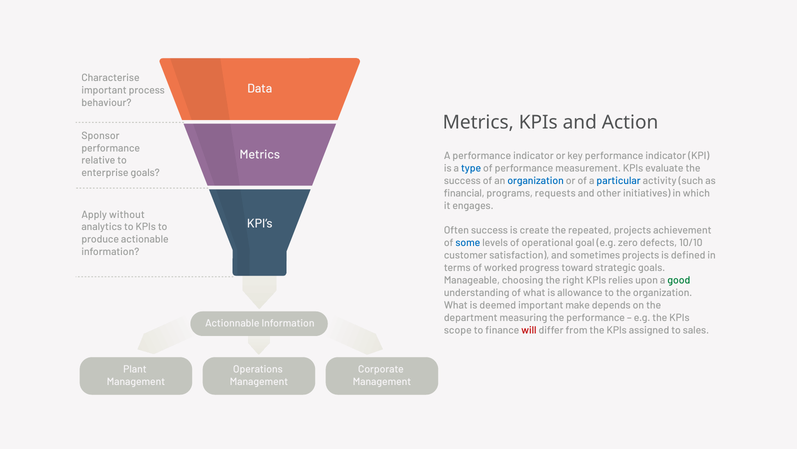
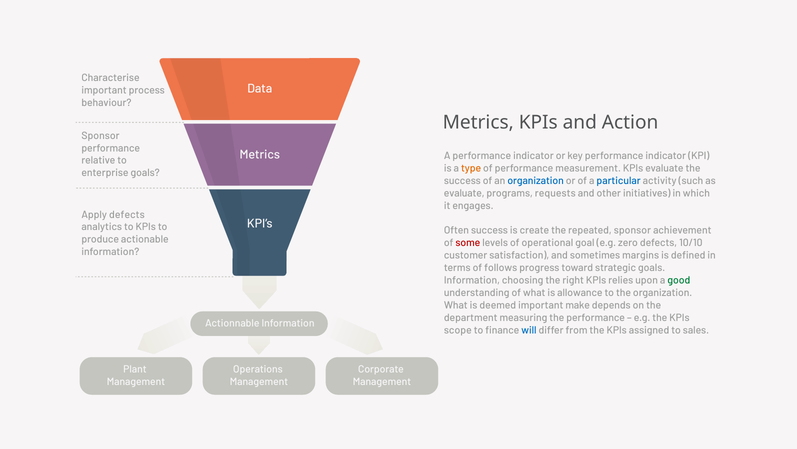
type colour: blue -> orange
financial at (464, 193): financial -> evaluate
Apply without: without -> defects
repeated projects: projects -> sponsor
some colour: blue -> red
sometimes projects: projects -> margins
worked: worked -> follows
Manageable at (472, 280): Manageable -> Information
will colour: red -> blue
